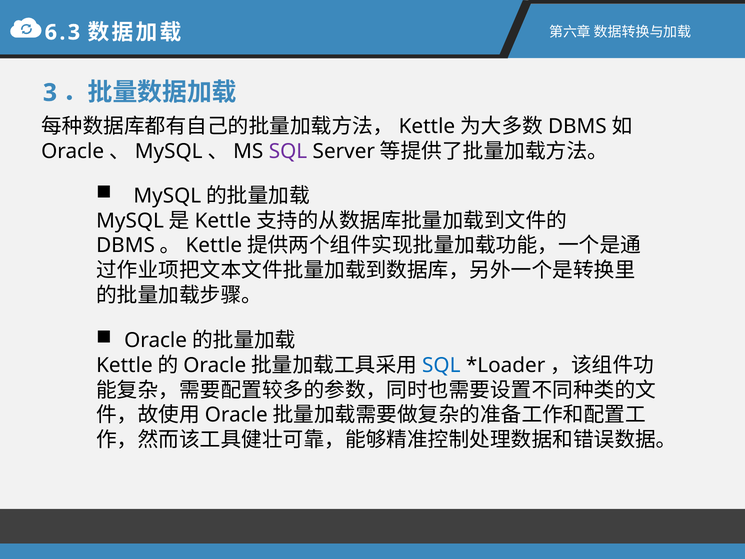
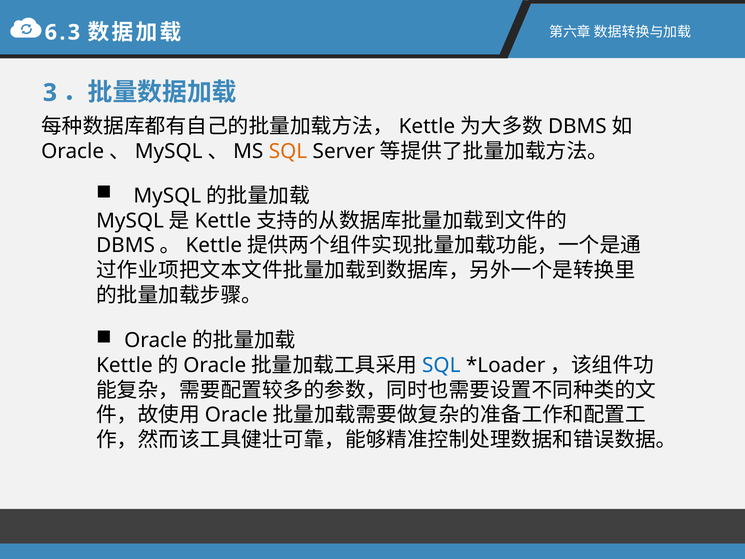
SQL at (288, 151) colour: purple -> orange
